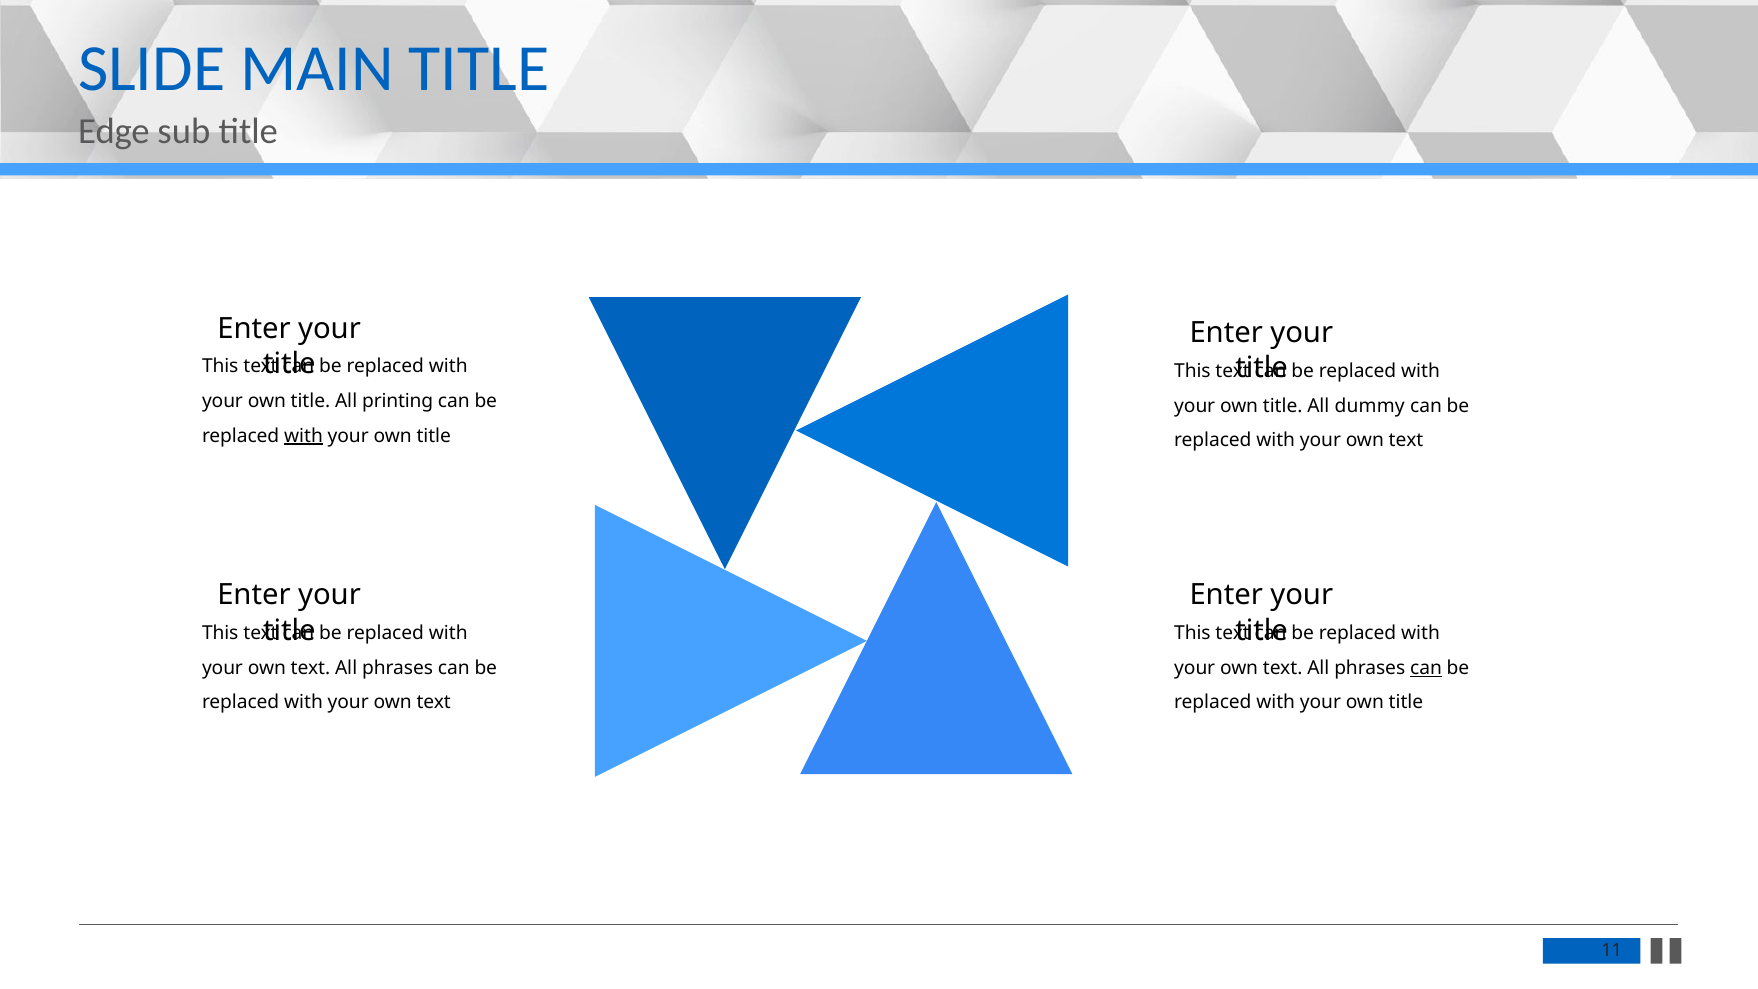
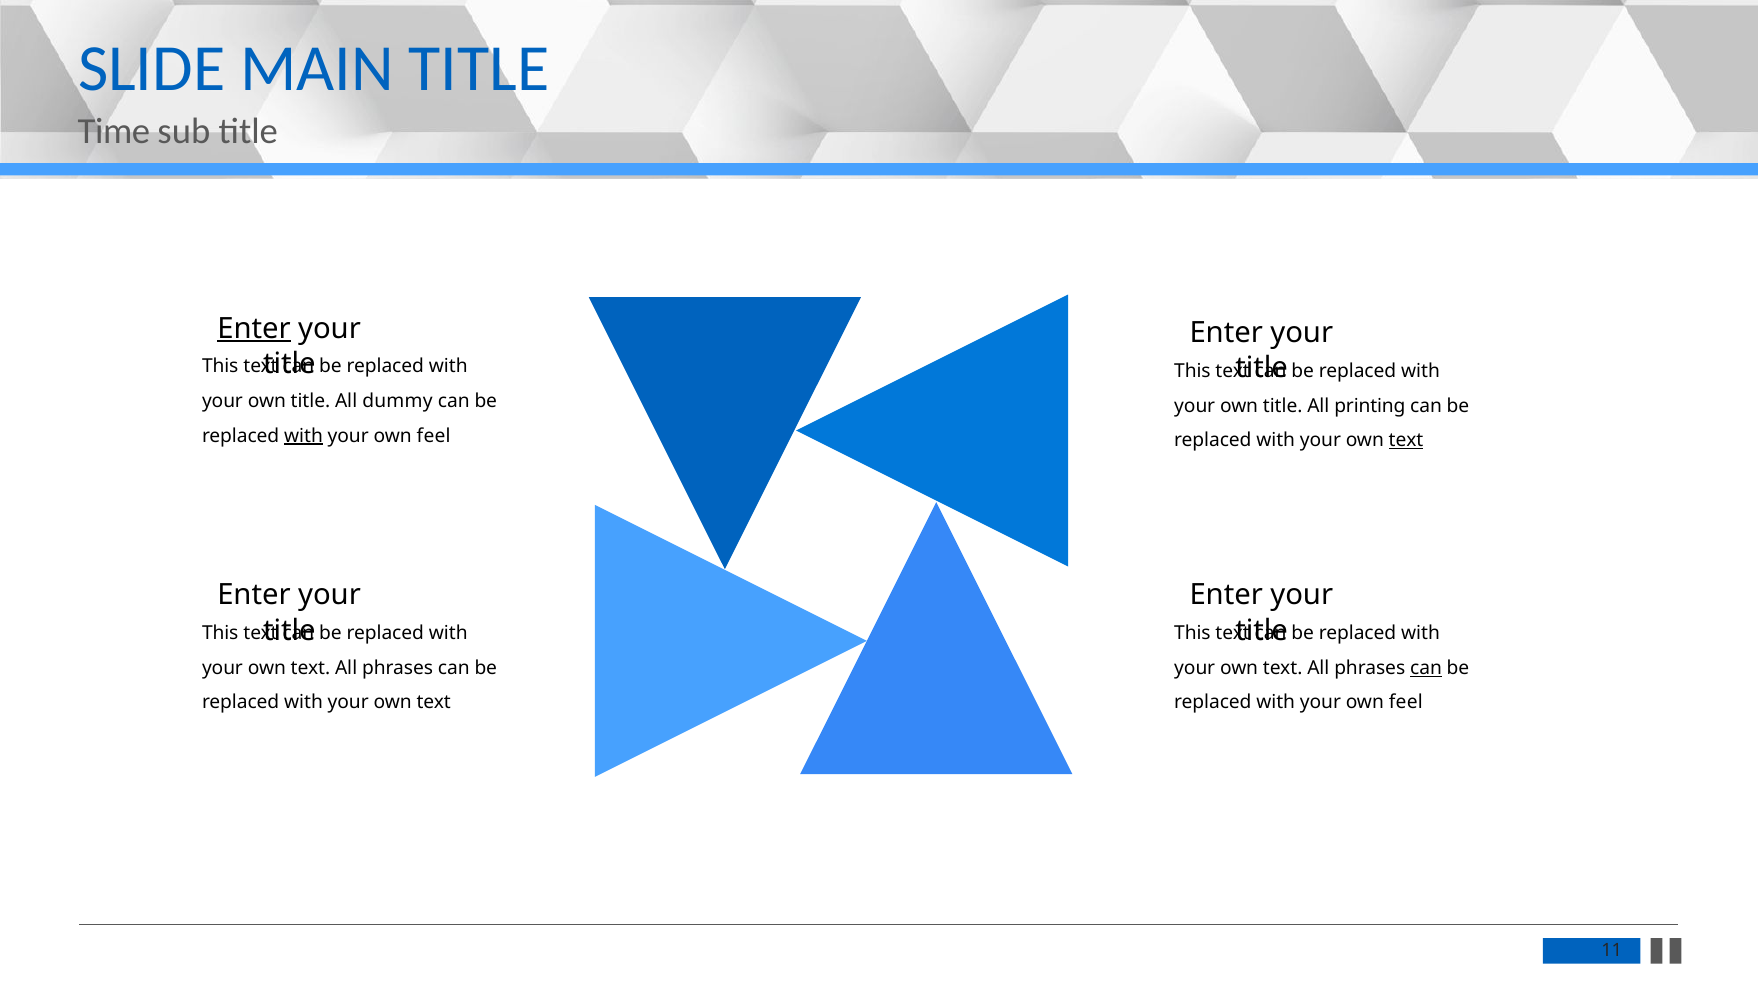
Edge: Edge -> Time
Enter at (254, 328) underline: none -> present
printing: printing -> dummy
dummy: dummy -> printing
title at (434, 436): title -> feel
text at (1406, 440) underline: none -> present
title at (1406, 703): title -> feel
